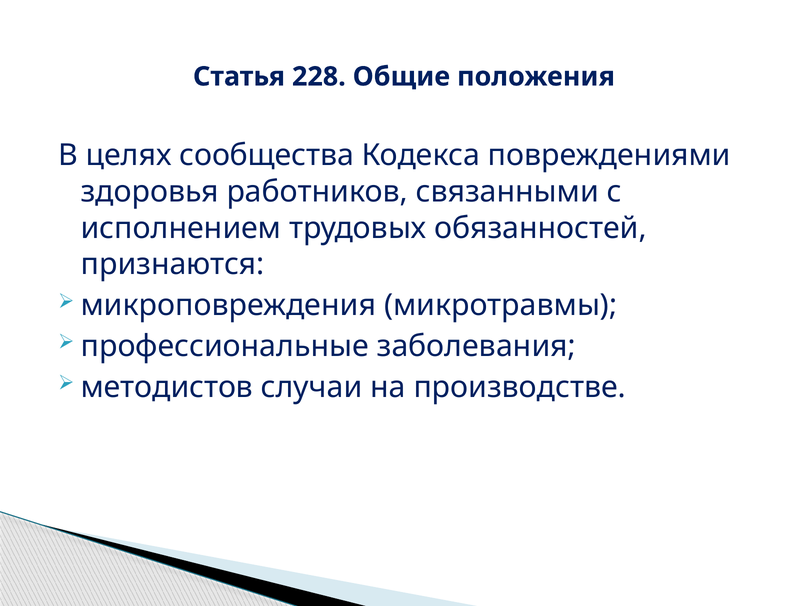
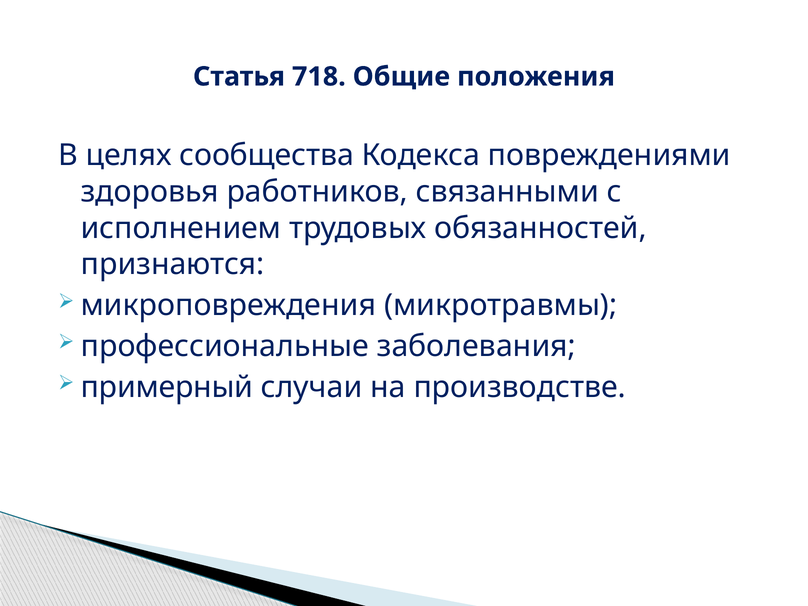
228: 228 -> 718
методистов: методистов -> примерный
